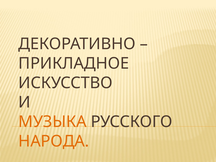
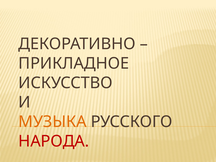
НАРОДА colour: orange -> red
